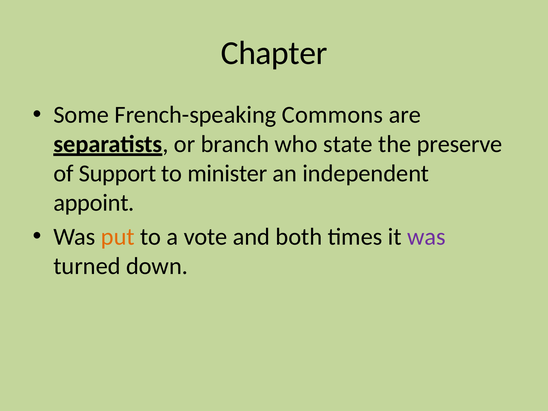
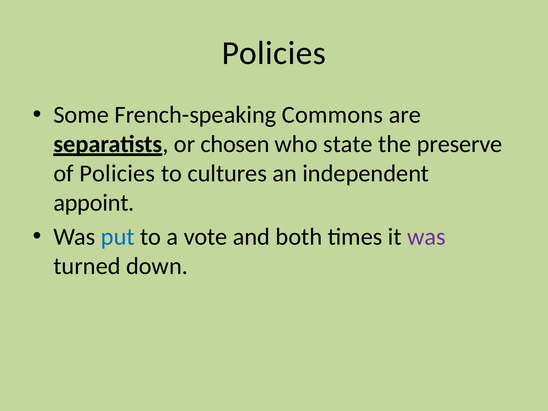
Chapter at (274, 53): Chapter -> Policies
branch: branch -> chosen
of Support: Support -> Policies
minister: minister -> cultures
put colour: orange -> blue
